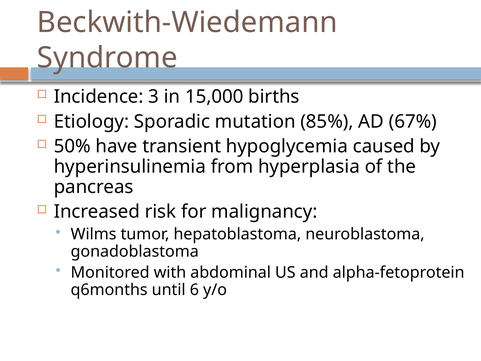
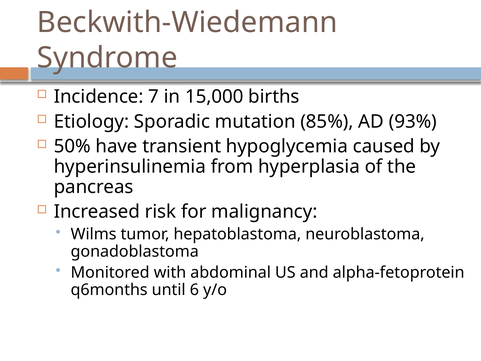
3: 3 -> 7
67%: 67% -> 93%
